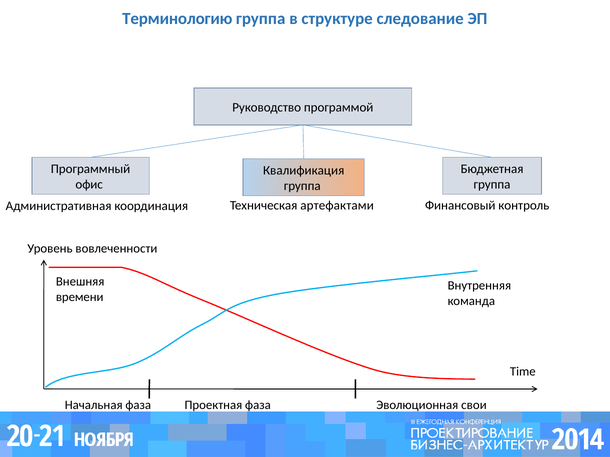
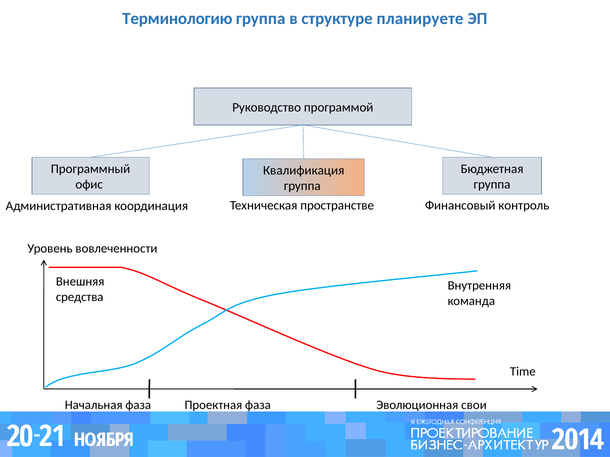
следование: следование -> планируете
артефактами: артефактами -> пространстве
времени: времени -> средства
